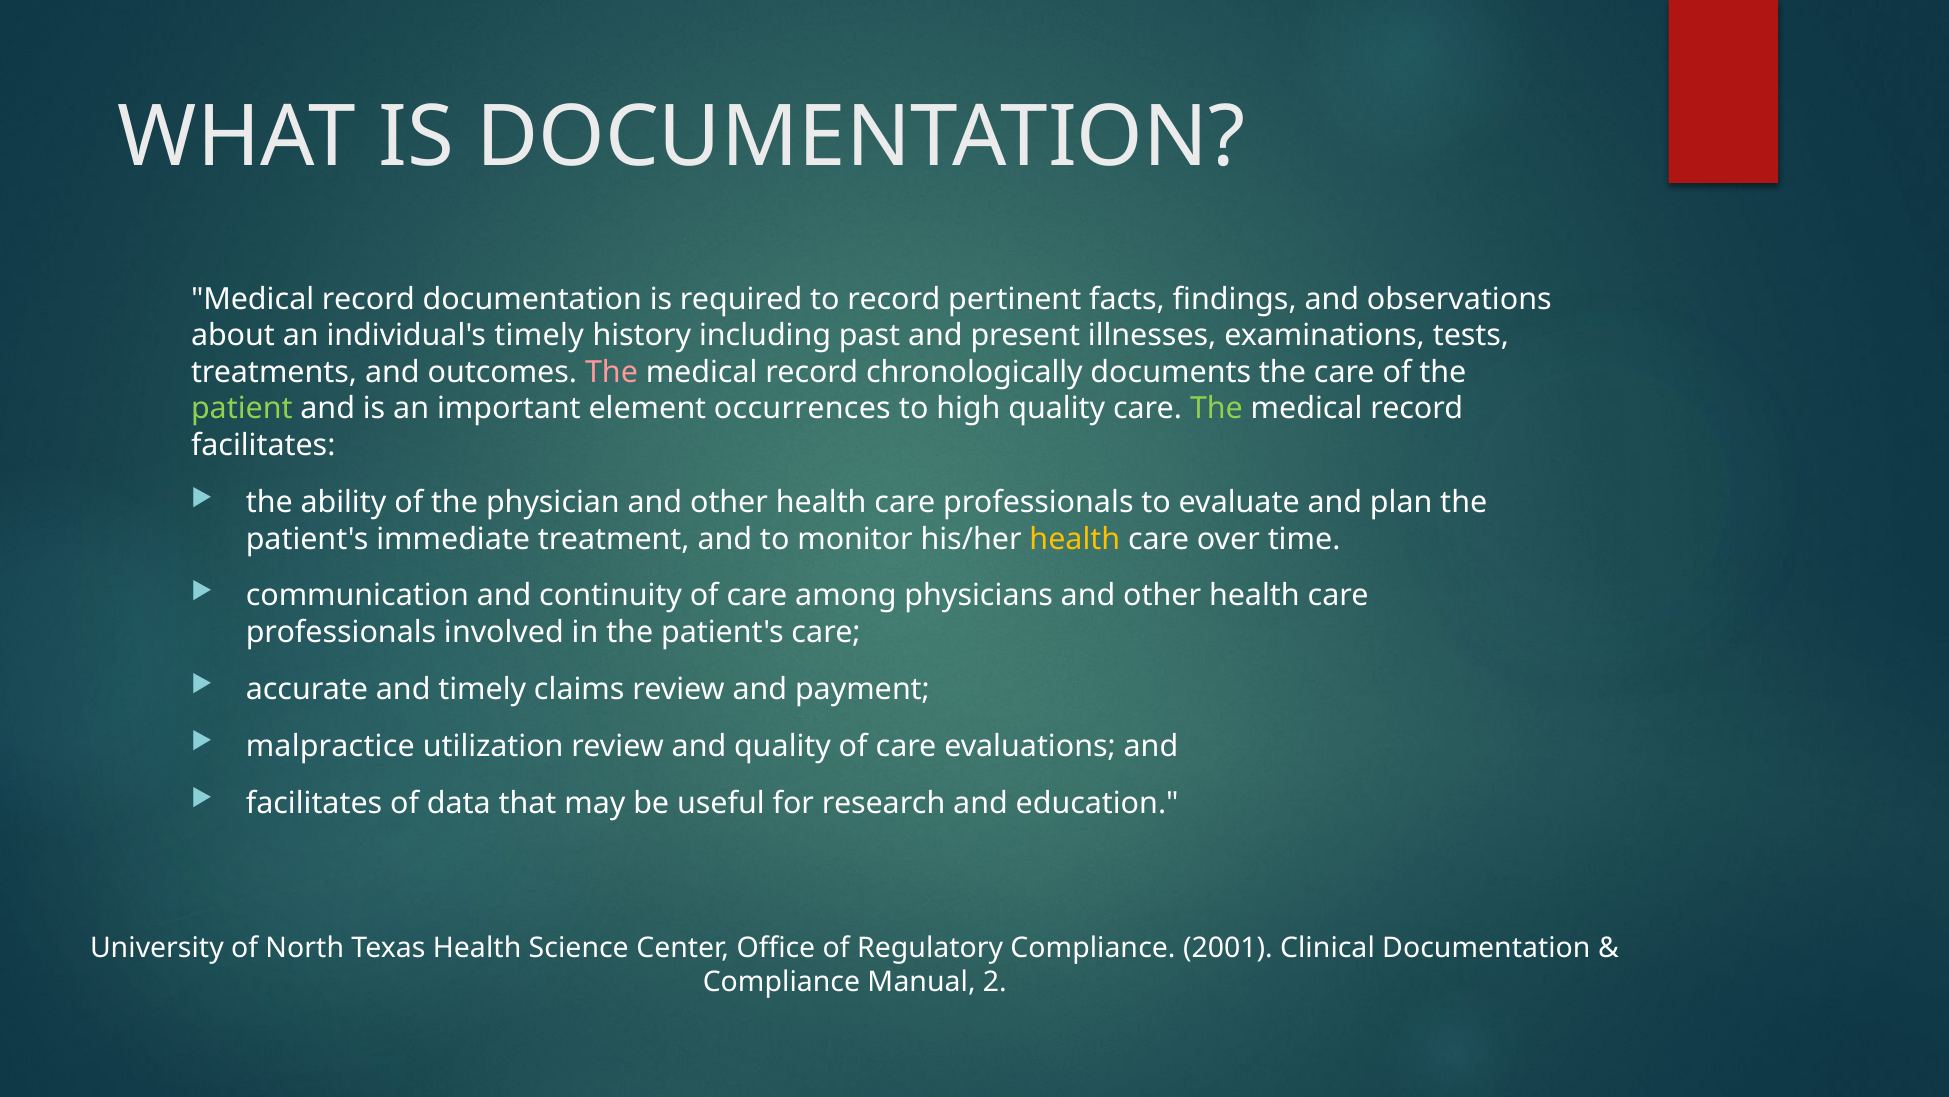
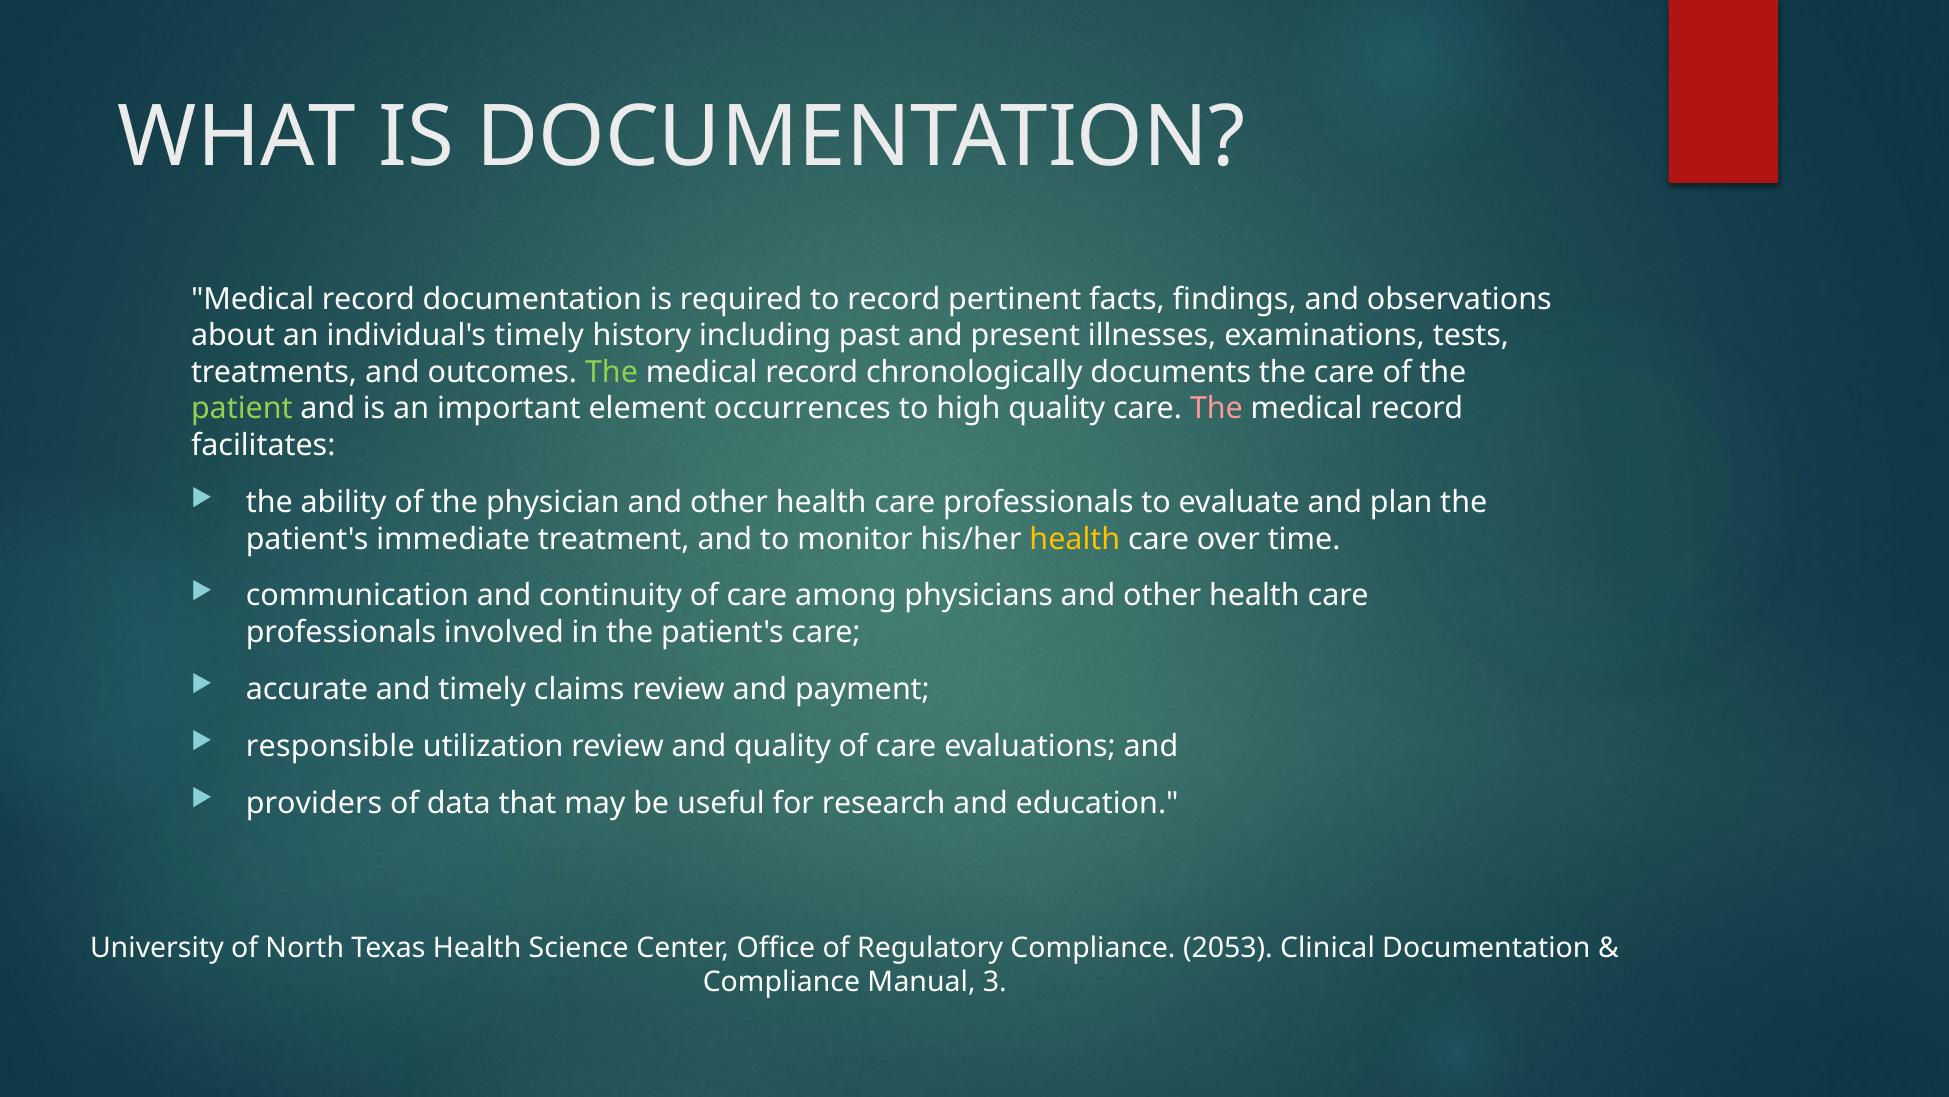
The at (612, 372) colour: pink -> light green
The at (1216, 409) colour: light green -> pink
malpractice: malpractice -> responsible
facilitates at (314, 803): facilitates -> providers
2001: 2001 -> 2053
2: 2 -> 3
